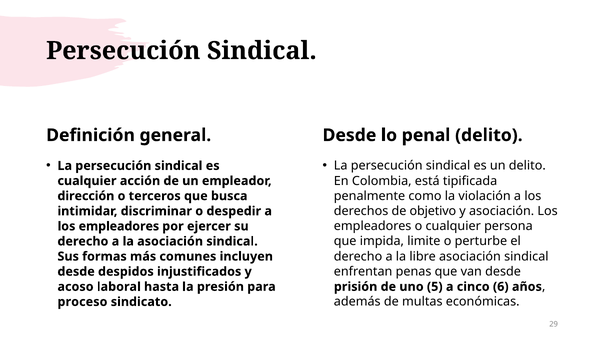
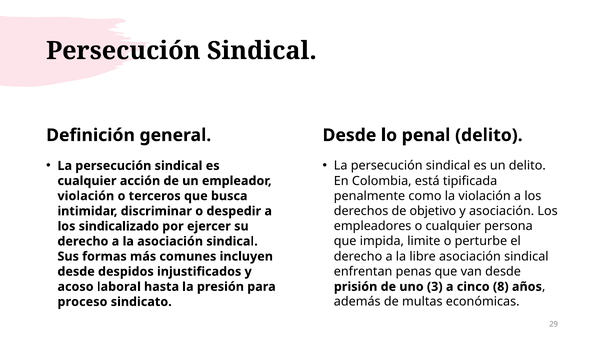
dirección at (86, 196): dirección -> violación
empleadores at (119, 226): empleadores -> sindicalizado
5: 5 -> 3
6: 6 -> 8
